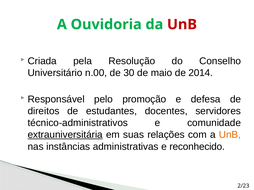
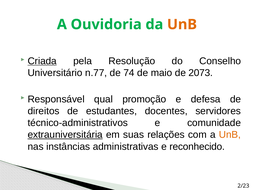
UnB at (182, 25) colour: red -> orange
Criada underline: none -> present
n.00: n.00 -> n.77
30: 30 -> 74
2014: 2014 -> 2073
pelo: pelo -> qual
